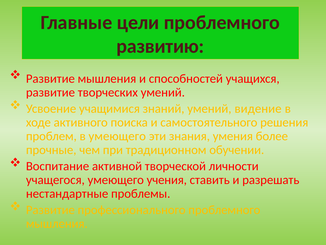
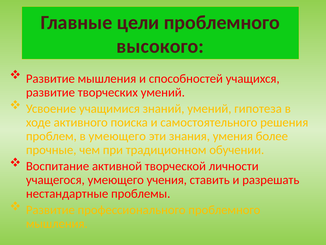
развитию: развитию -> высокого
видение: видение -> гипотеза
